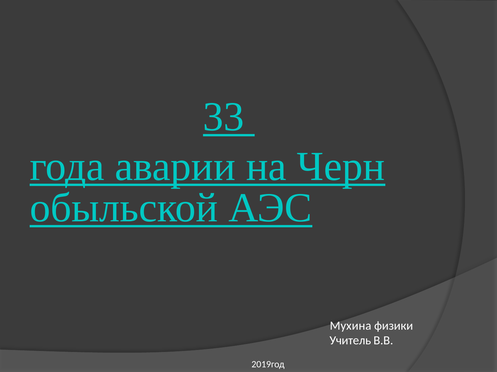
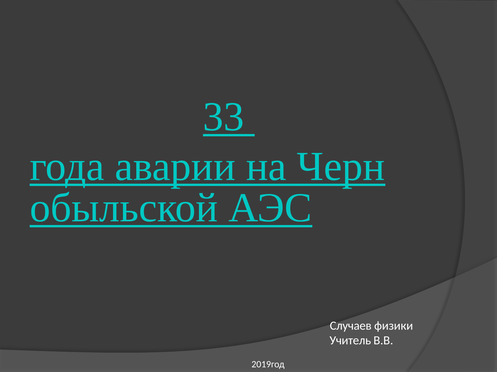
Мухина: Мухина -> Случаев
